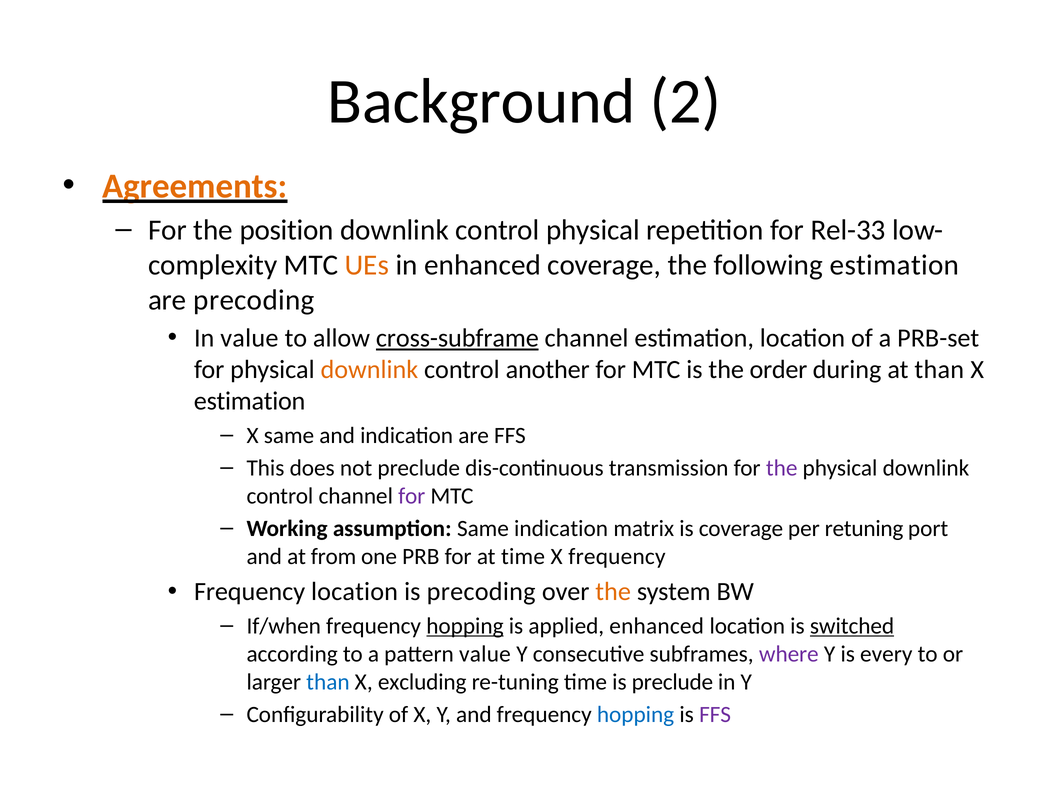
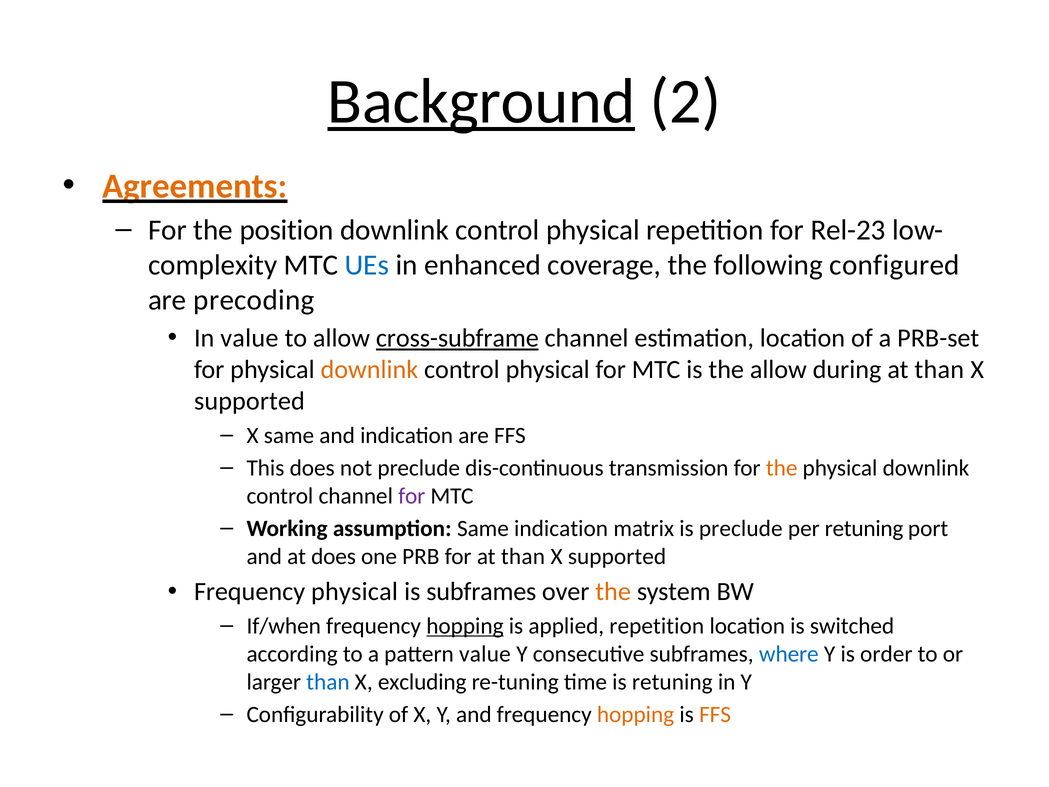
Background underline: none -> present
Rel-33: Rel-33 -> Rel-23
UEs colour: orange -> blue
following estimation: estimation -> configured
another at (548, 370): another -> physical
the order: order -> allow
estimation at (250, 401): estimation -> supported
the at (782, 468) colour: purple -> orange
is coverage: coverage -> preclude
at from: from -> does
for at time: time -> than
frequency at (617, 556): frequency -> supported
Frequency location: location -> physical
is precoding: precoding -> subframes
applied enhanced: enhanced -> repetition
switched underline: present -> none
where colour: purple -> blue
every: every -> order
is preclude: preclude -> retuning
hopping at (636, 714) colour: blue -> orange
FFS at (715, 714) colour: purple -> orange
